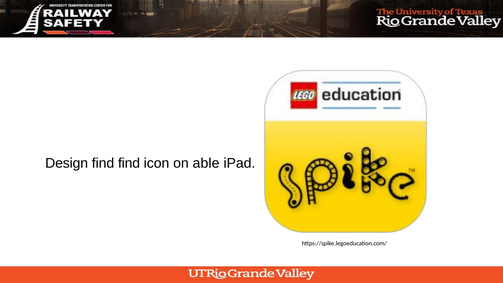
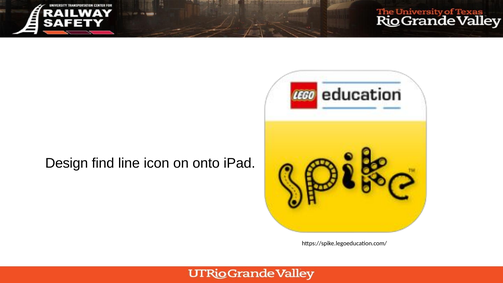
find find: find -> line
able: able -> onto
